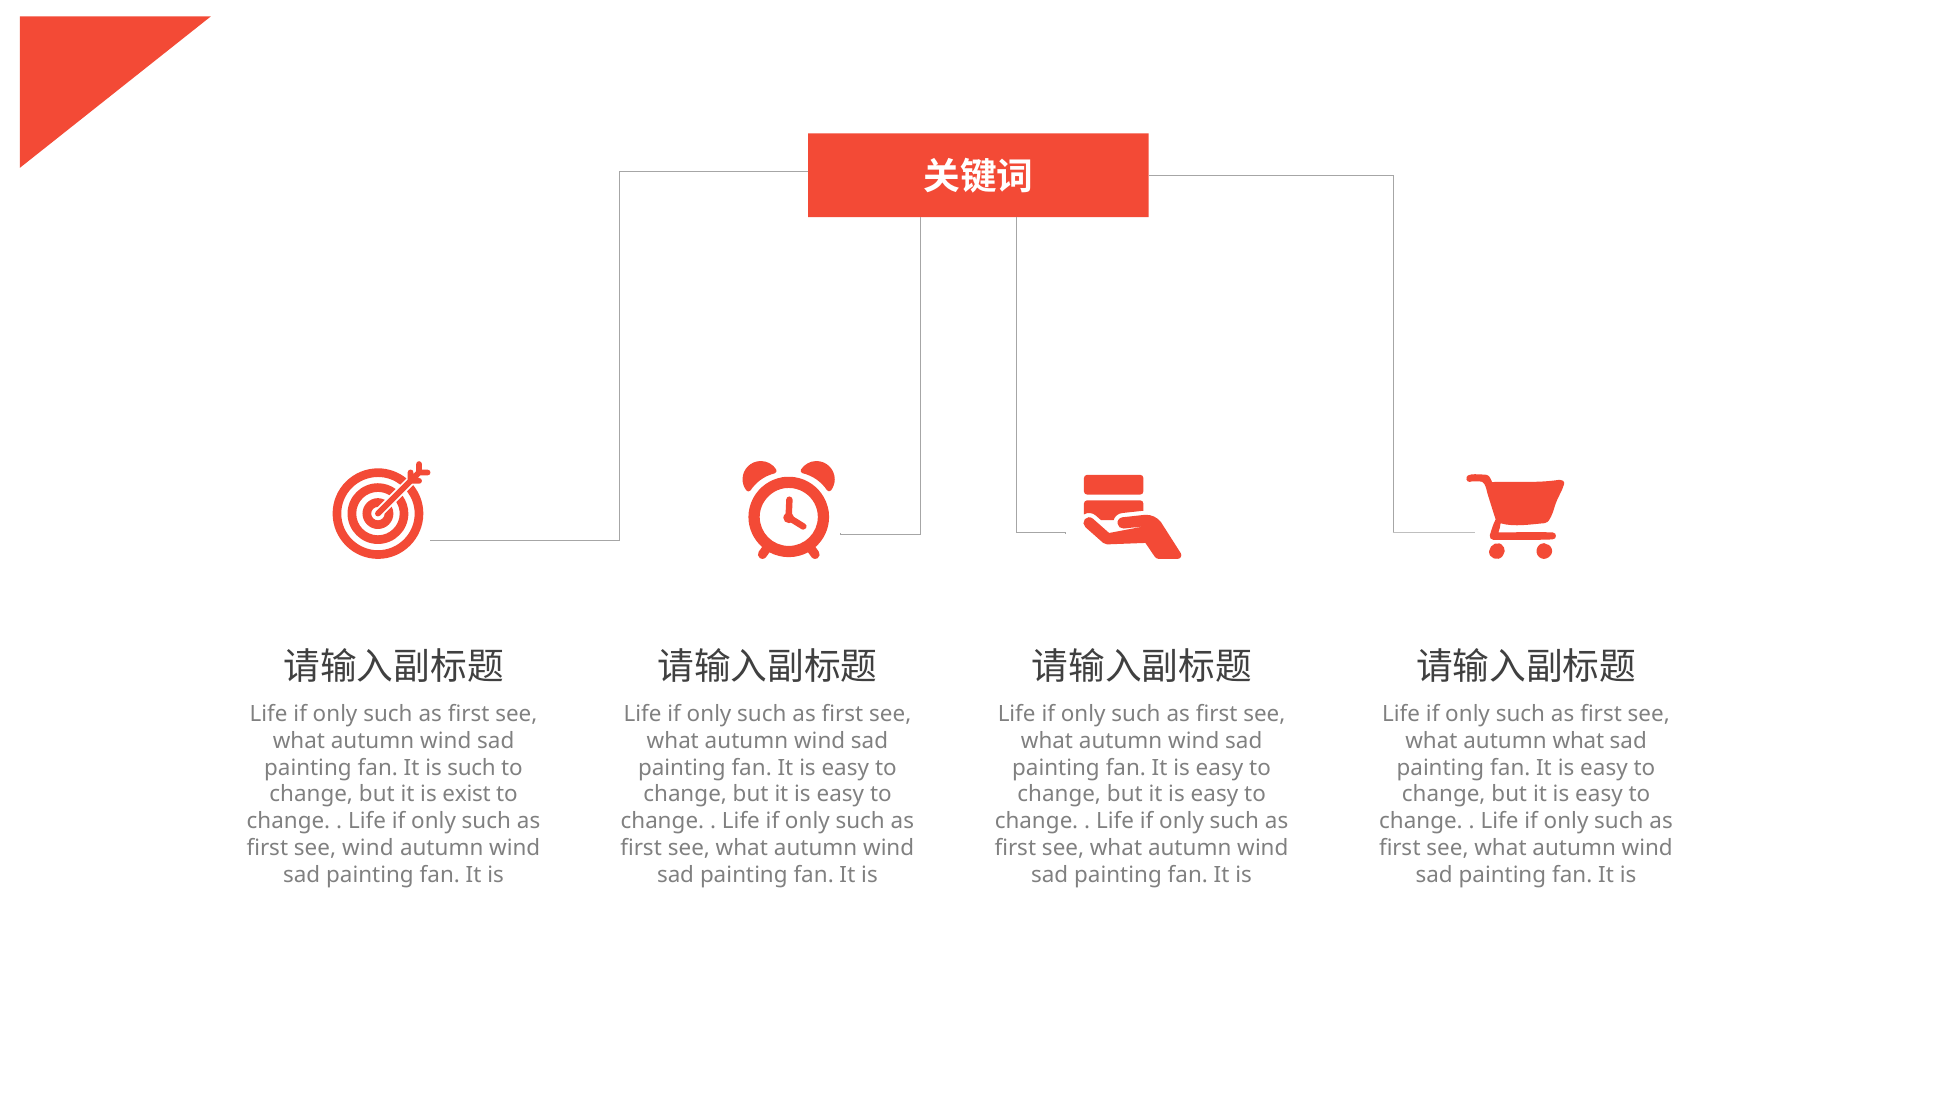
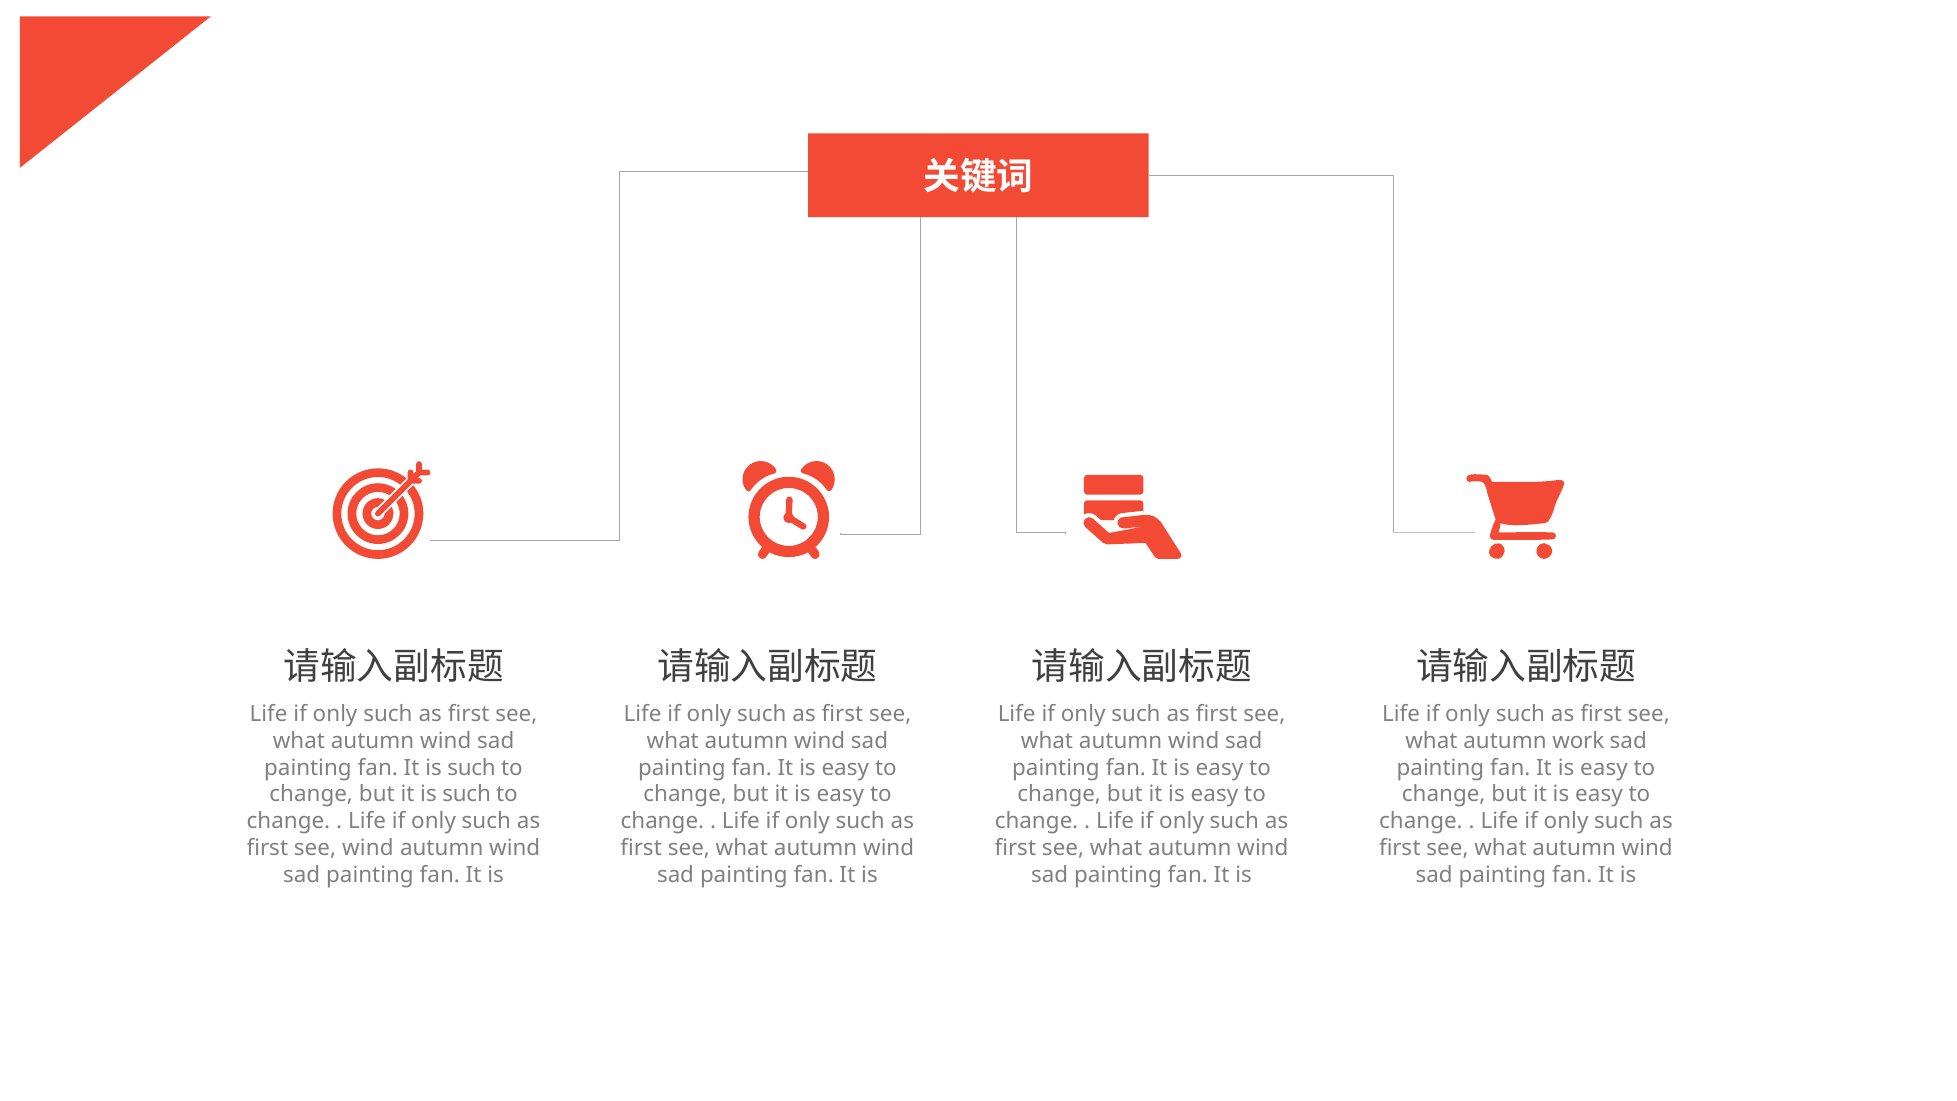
autumn what: what -> work
but it is exist: exist -> such
